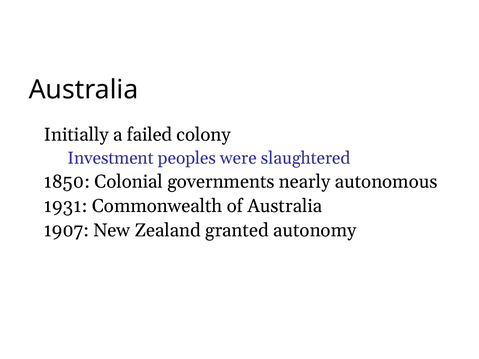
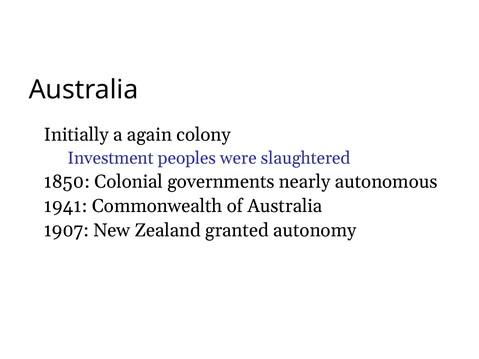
failed: failed -> again
1931: 1931 -> 1941
